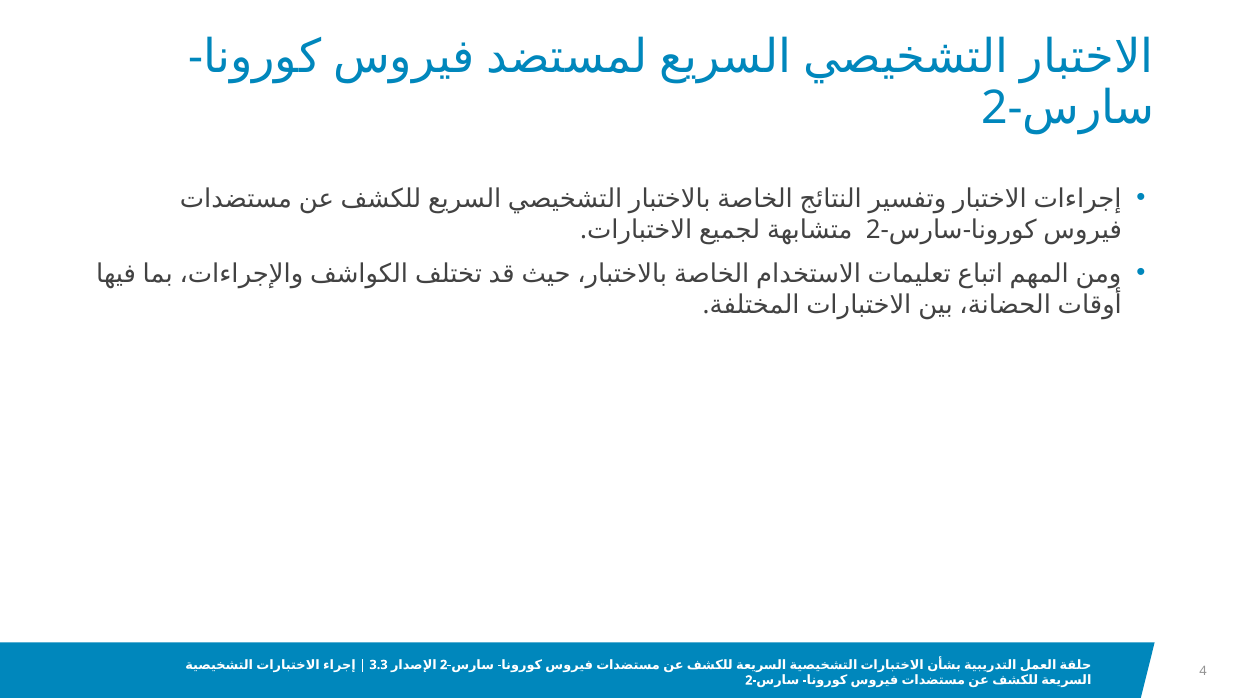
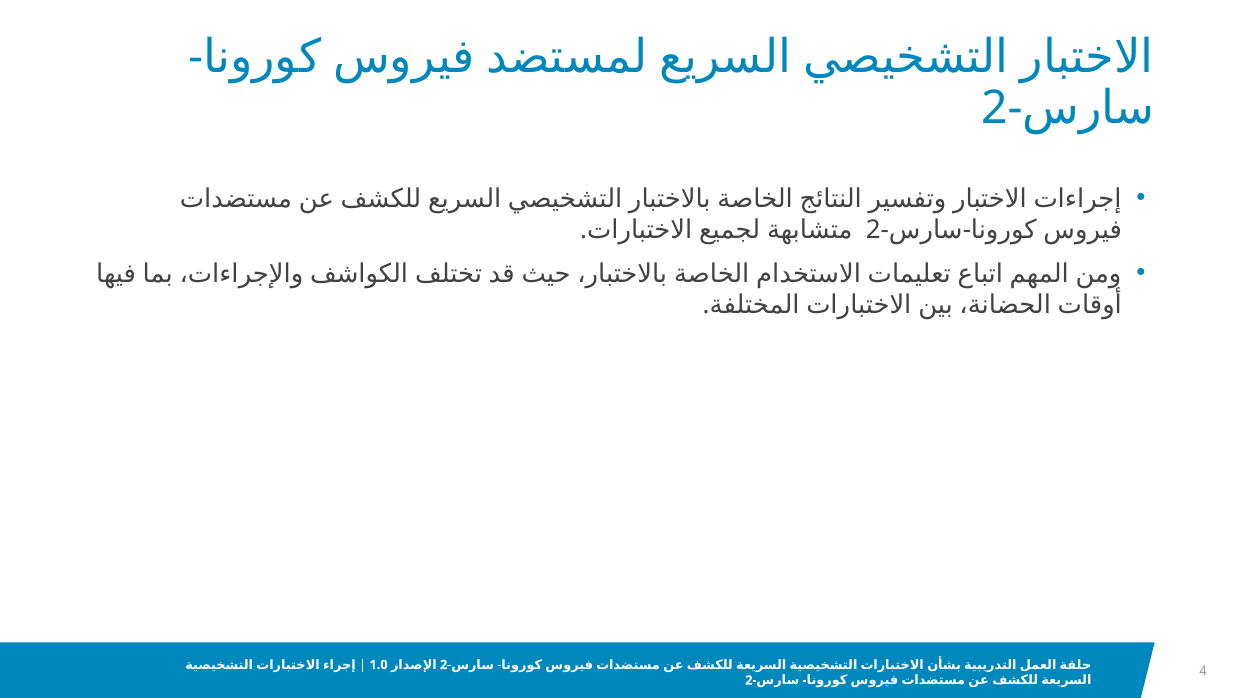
3.3: 3.3 -> 1.0
